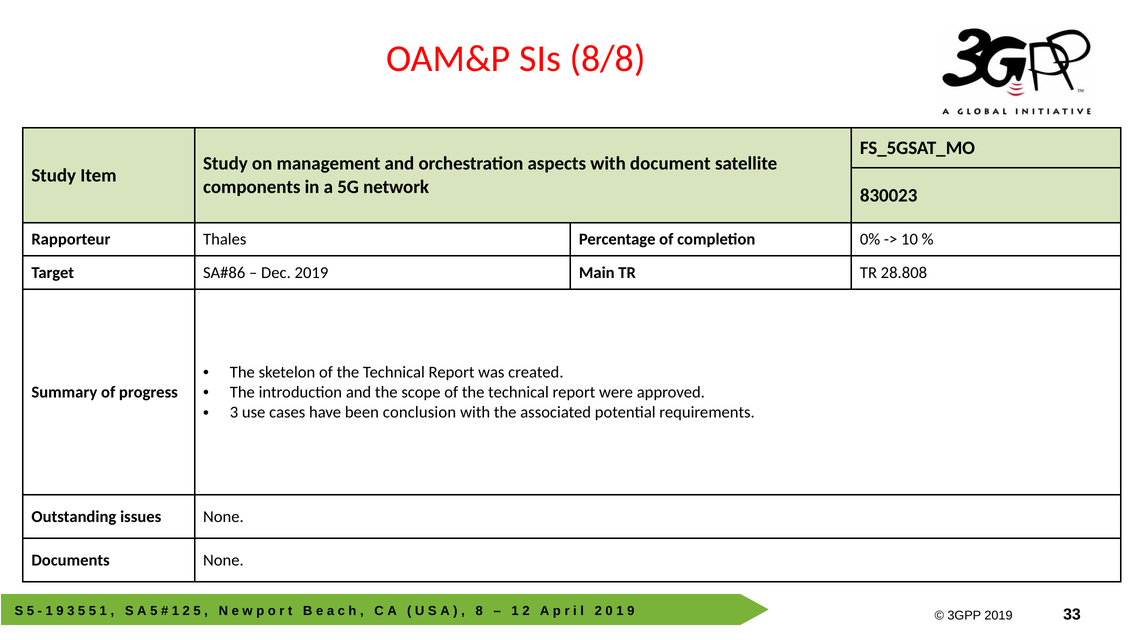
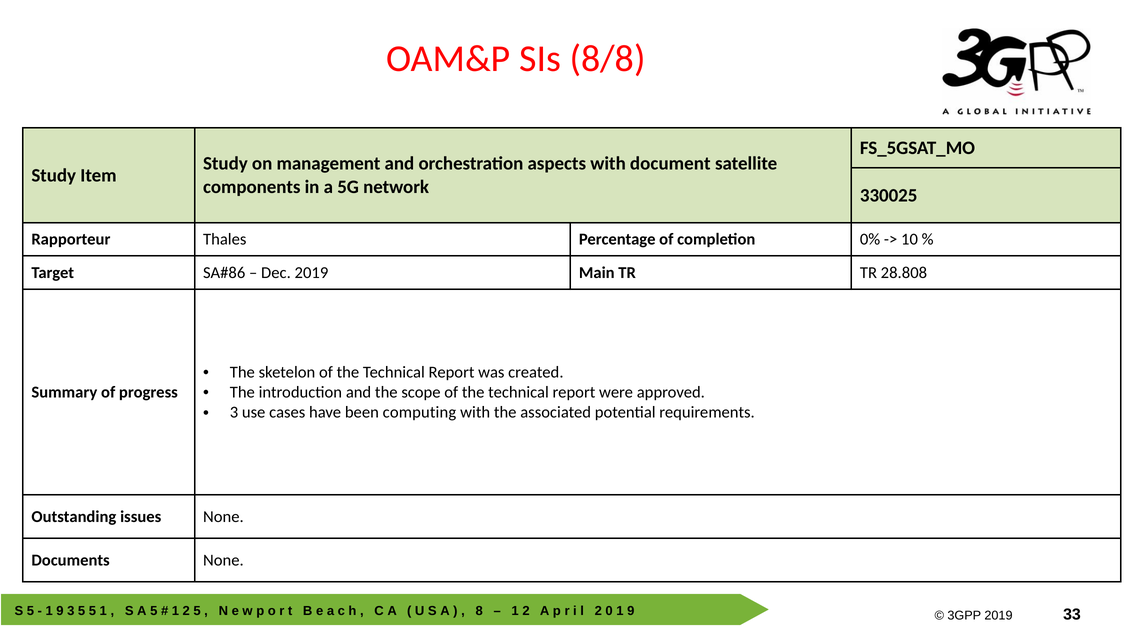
830023: 830023 -> 330025
conclusion: conclusion -> computing
